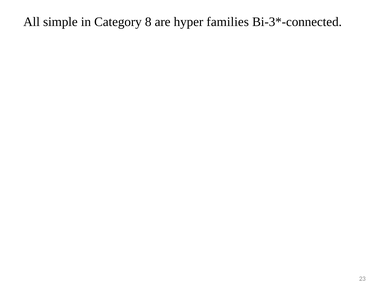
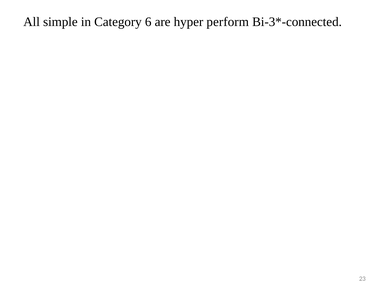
8: 8 -> 6
families: families -> perform
